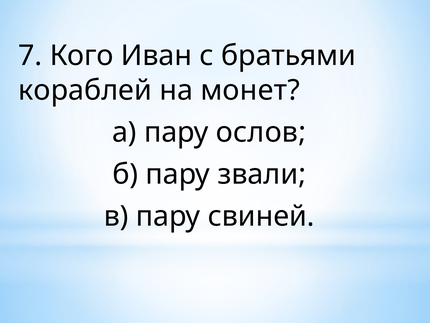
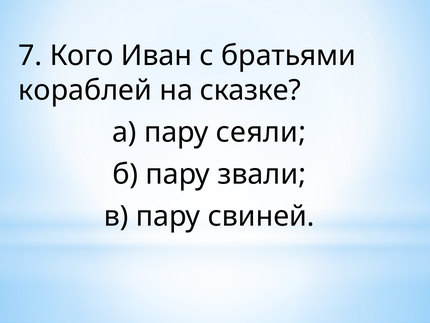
монет: монет -> сказке
ослов: ослов -> сеяли
